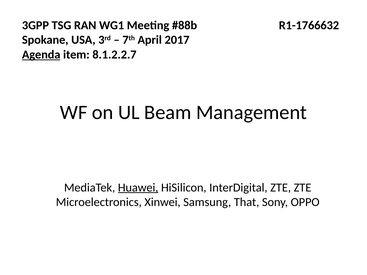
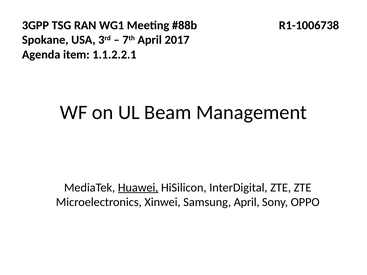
R1-1766632: R1-1766632 -> R1-1006738
Agenda underline: present -> none
8.1.2.2.7: 8.1.2.2.7 -> 1.1.2.2.1
Samsung That: That -> April
